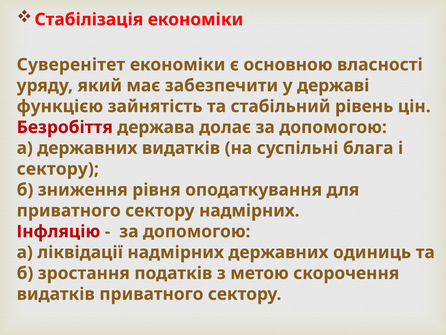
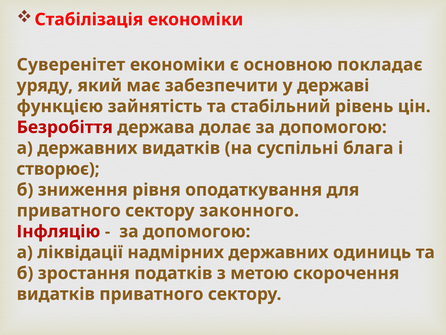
власності: власності -> покладає
сектору at (58, 169): сектору -> створює
сектору надмірних: надмірних -> законного
